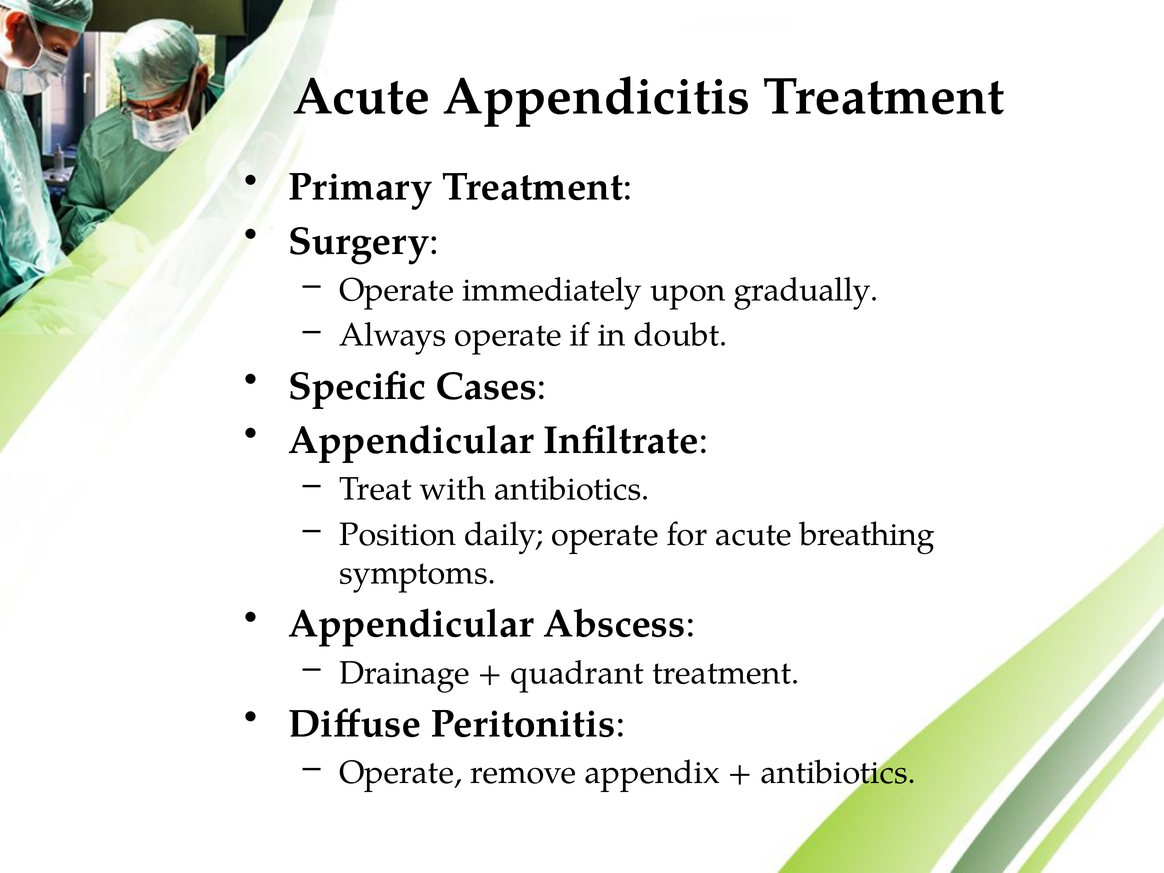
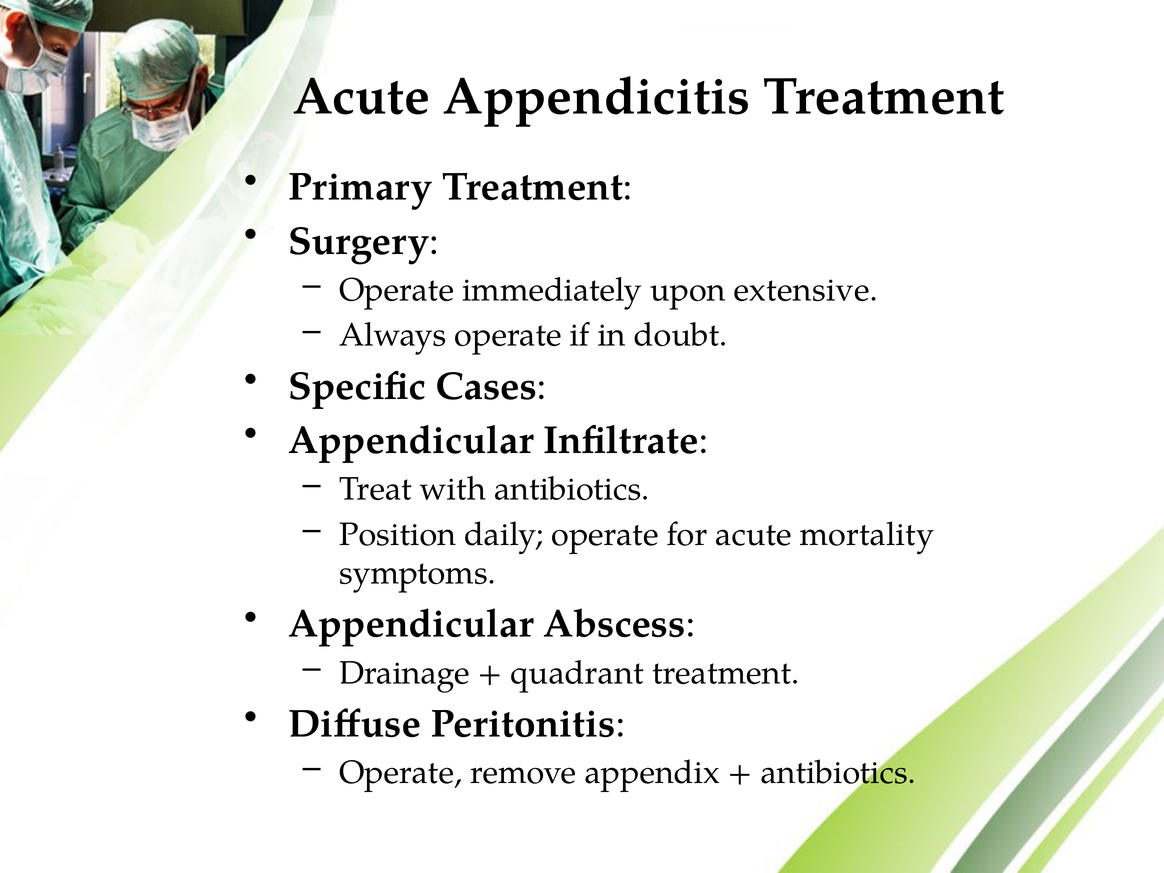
gradually: gradually -> extensive
breathing: breathing -> mortality
